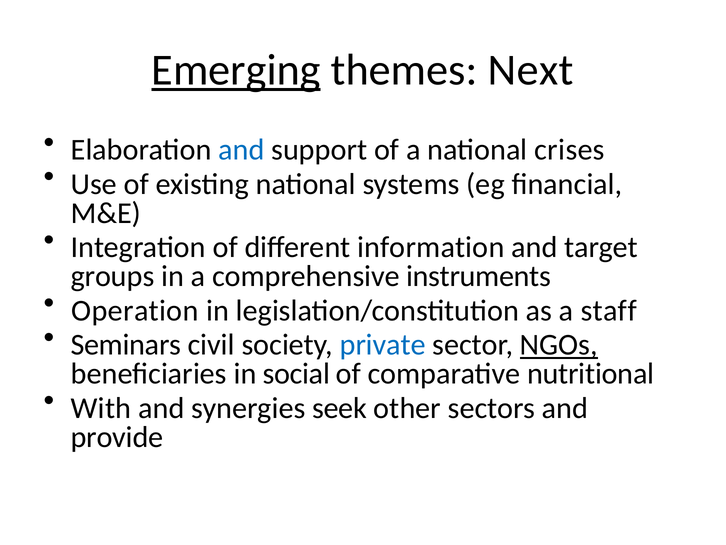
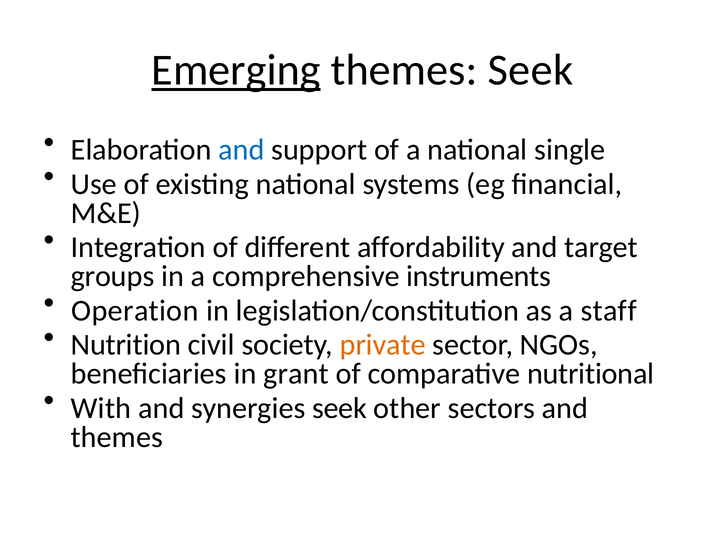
themes Next: Next -> Seek
crises: crises -> single
information: information -> affordability
Seminars: Seminars -> Nutrition
private colour: blue -> orange
NGOs underline: present -> none
social: social -> grant
provide at (117, 437): provide -> themes
